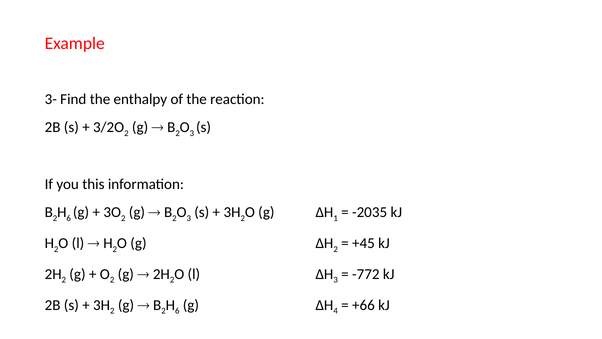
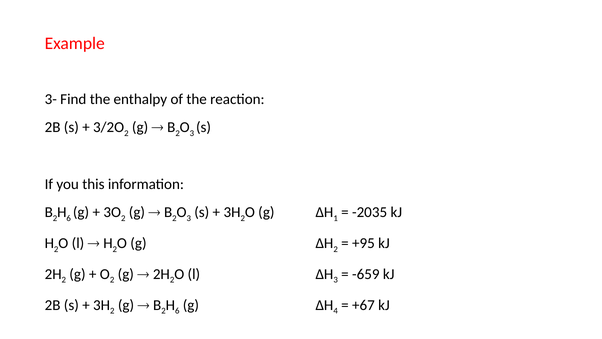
+45: +45 -> +95
-772: -772 -> -659
+66: +66 -> +67
